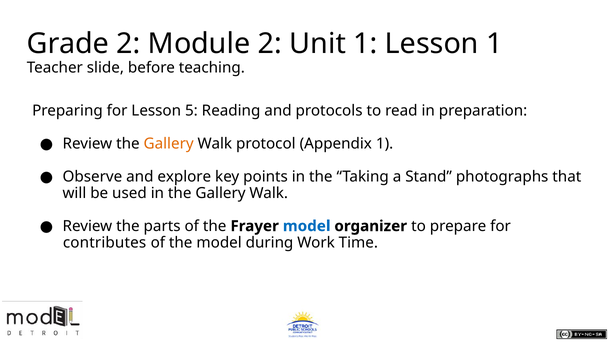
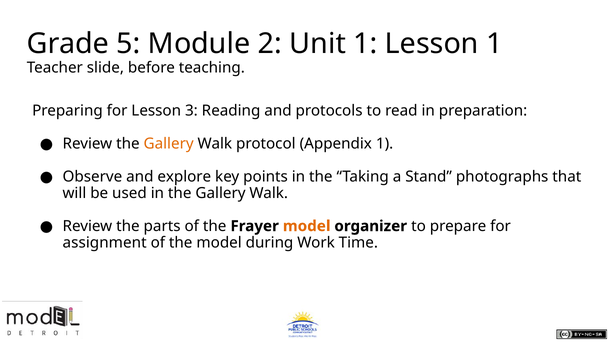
Grade 2: 2 -> 5
5: 5 -> 3
model at (307, 226) colour: blue -> orange
contributes: contributes -> assignment
